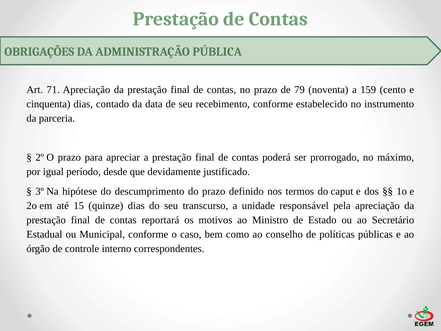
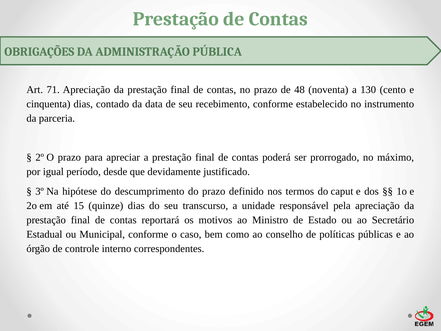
79: 79 -> 48
159: 159 -> 130
